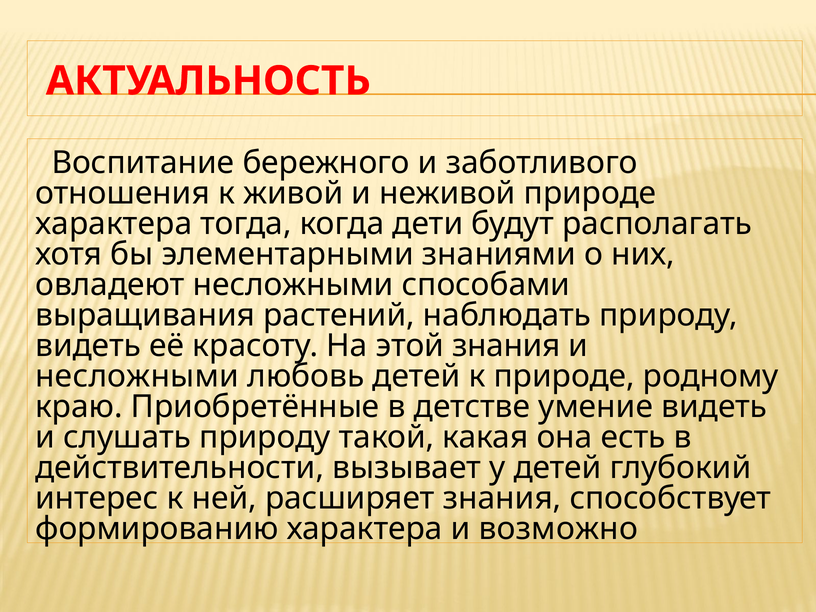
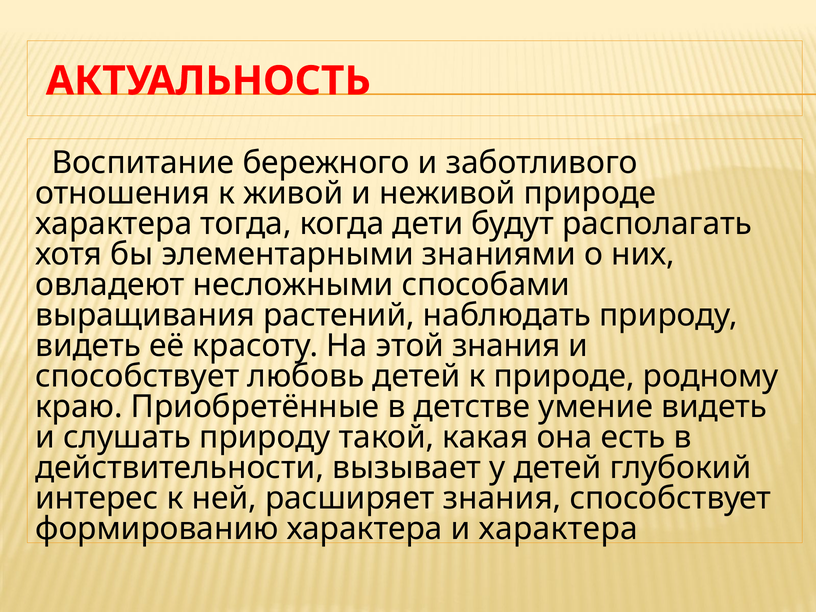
несложными at (137, 376): несложными -> способствует
и возможно: возможно -> характера
